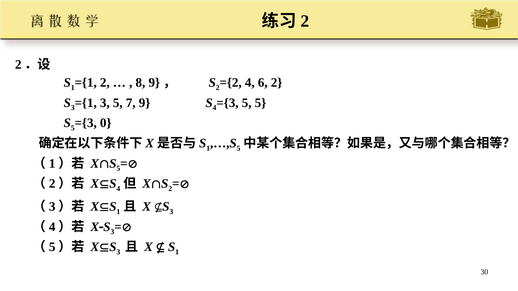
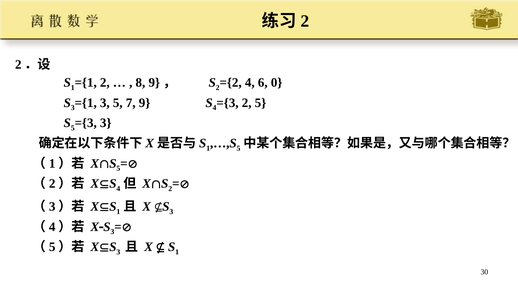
6 2: 2 -> 0
5 at (247, 103): 5 -> 2
0 at (106, 123): 0 -> 3
